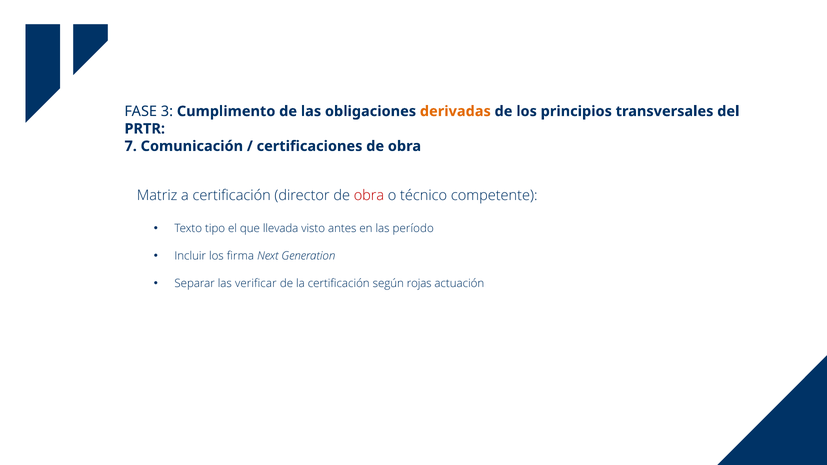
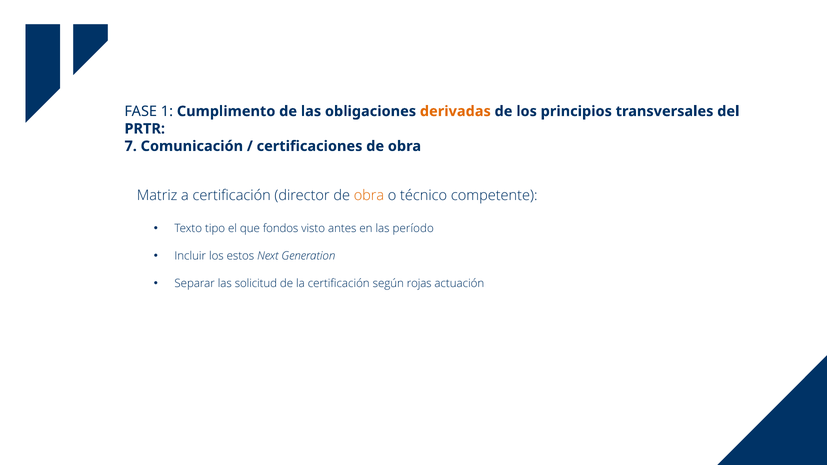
3: 3 -> 1
obra at (369, 196) colour: red -> orange
llevada: llevada -> fondos
firma: firma -> estos
verificar: verificar -> solicitud
